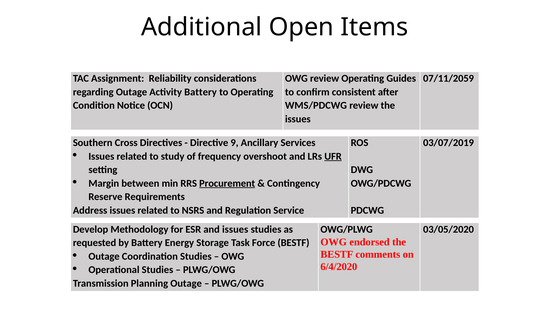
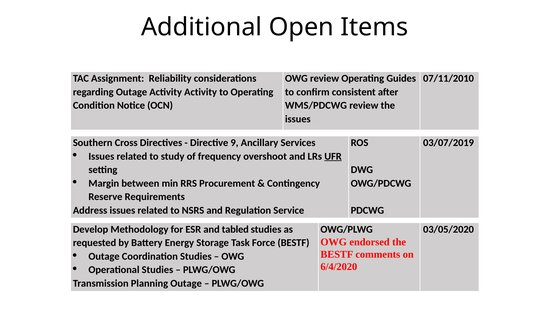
07/11/2059: 07/11/2059 -> 07/11/2010
Activity Battery: Battery -> Activity
Procurement underline: present -> none
and issues: issues -> tabled
